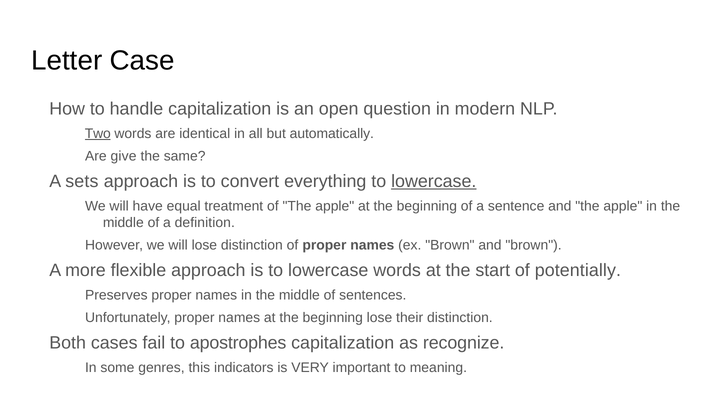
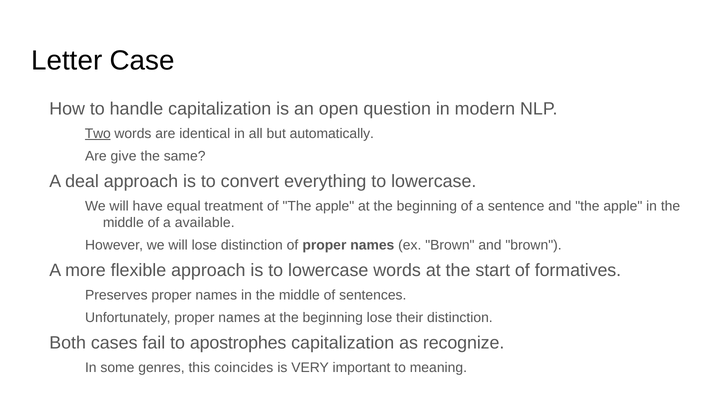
sets: sets -> deal
lowercase at (434, 182) underline: present -> none
definition: definition -> available
potentially: potentially -> formatives
indicators: indicators -> coincides
